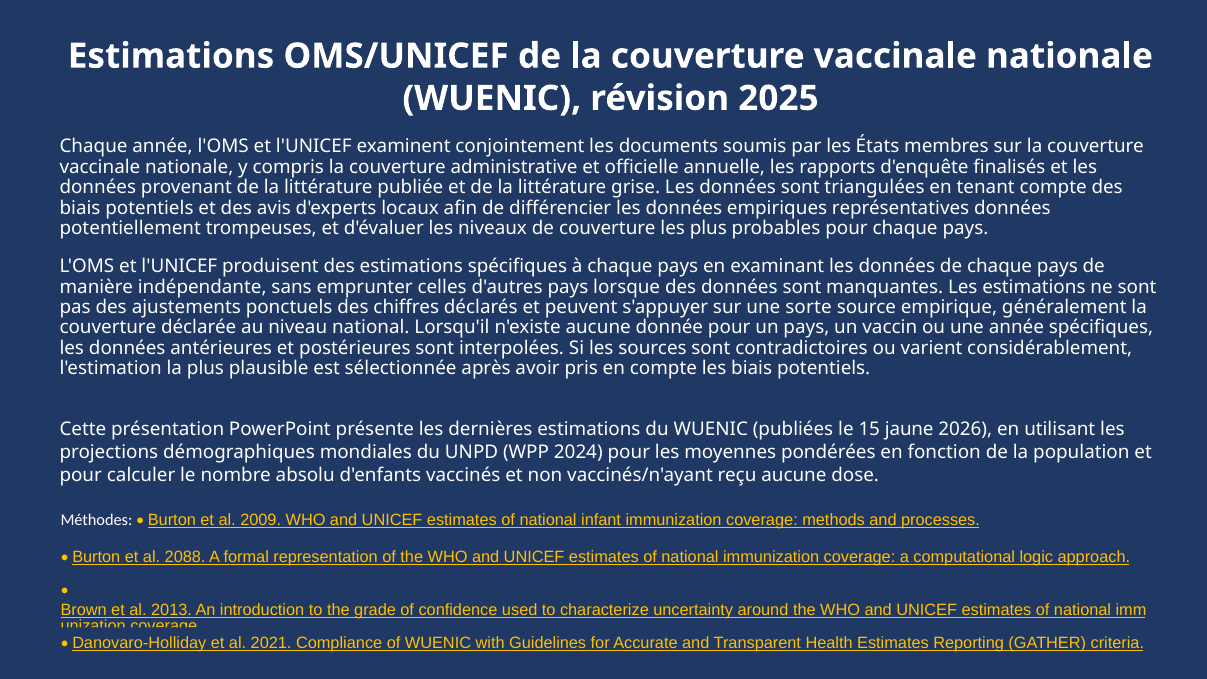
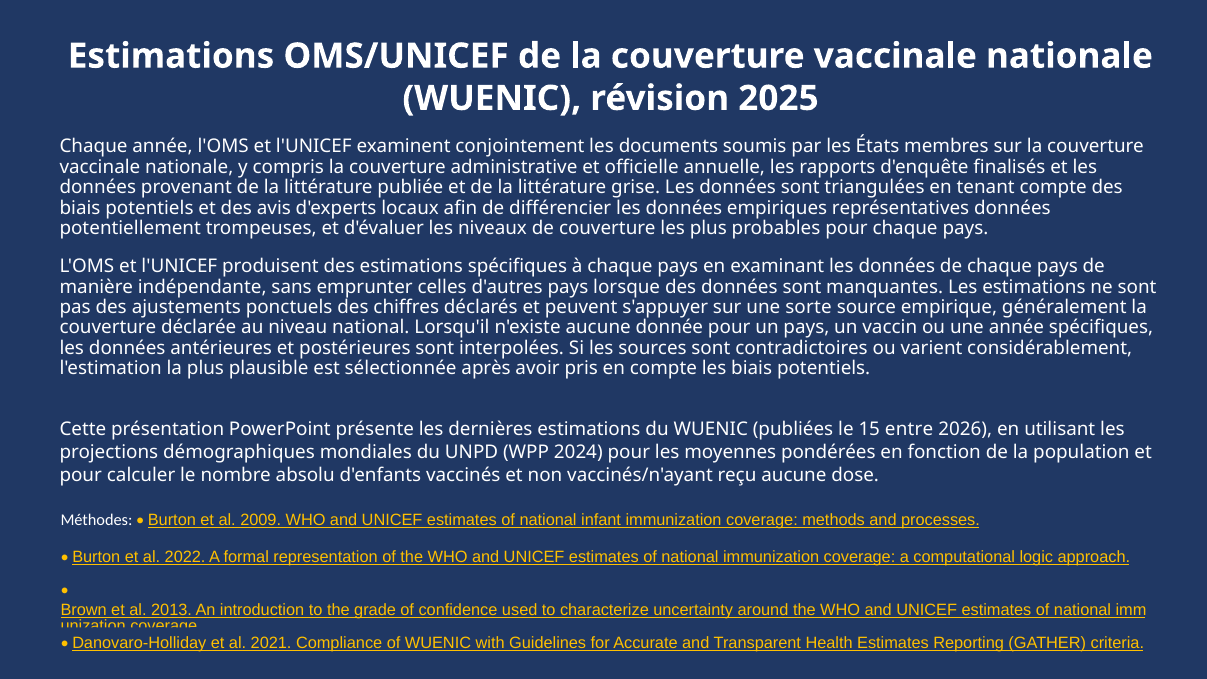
jaune: jaune -> entre
2088: 2088 -> 2022
